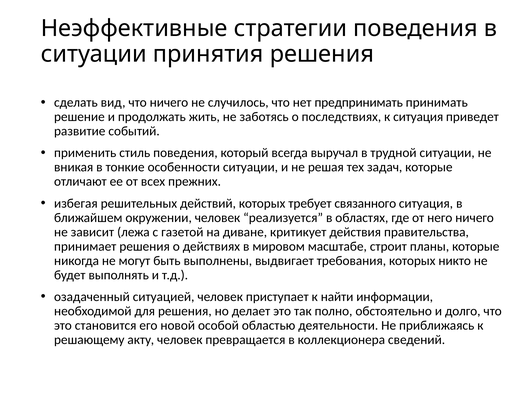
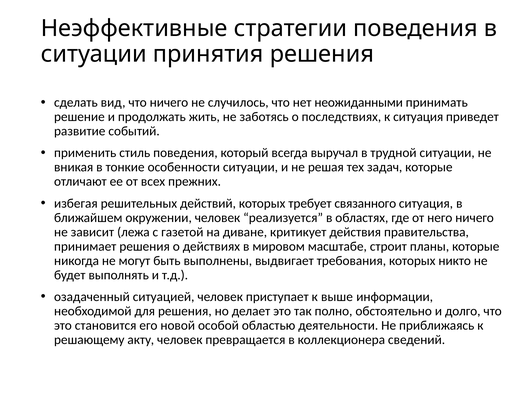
предпринимать: предпринимать -> неожиданными
найти: найти -> выше
